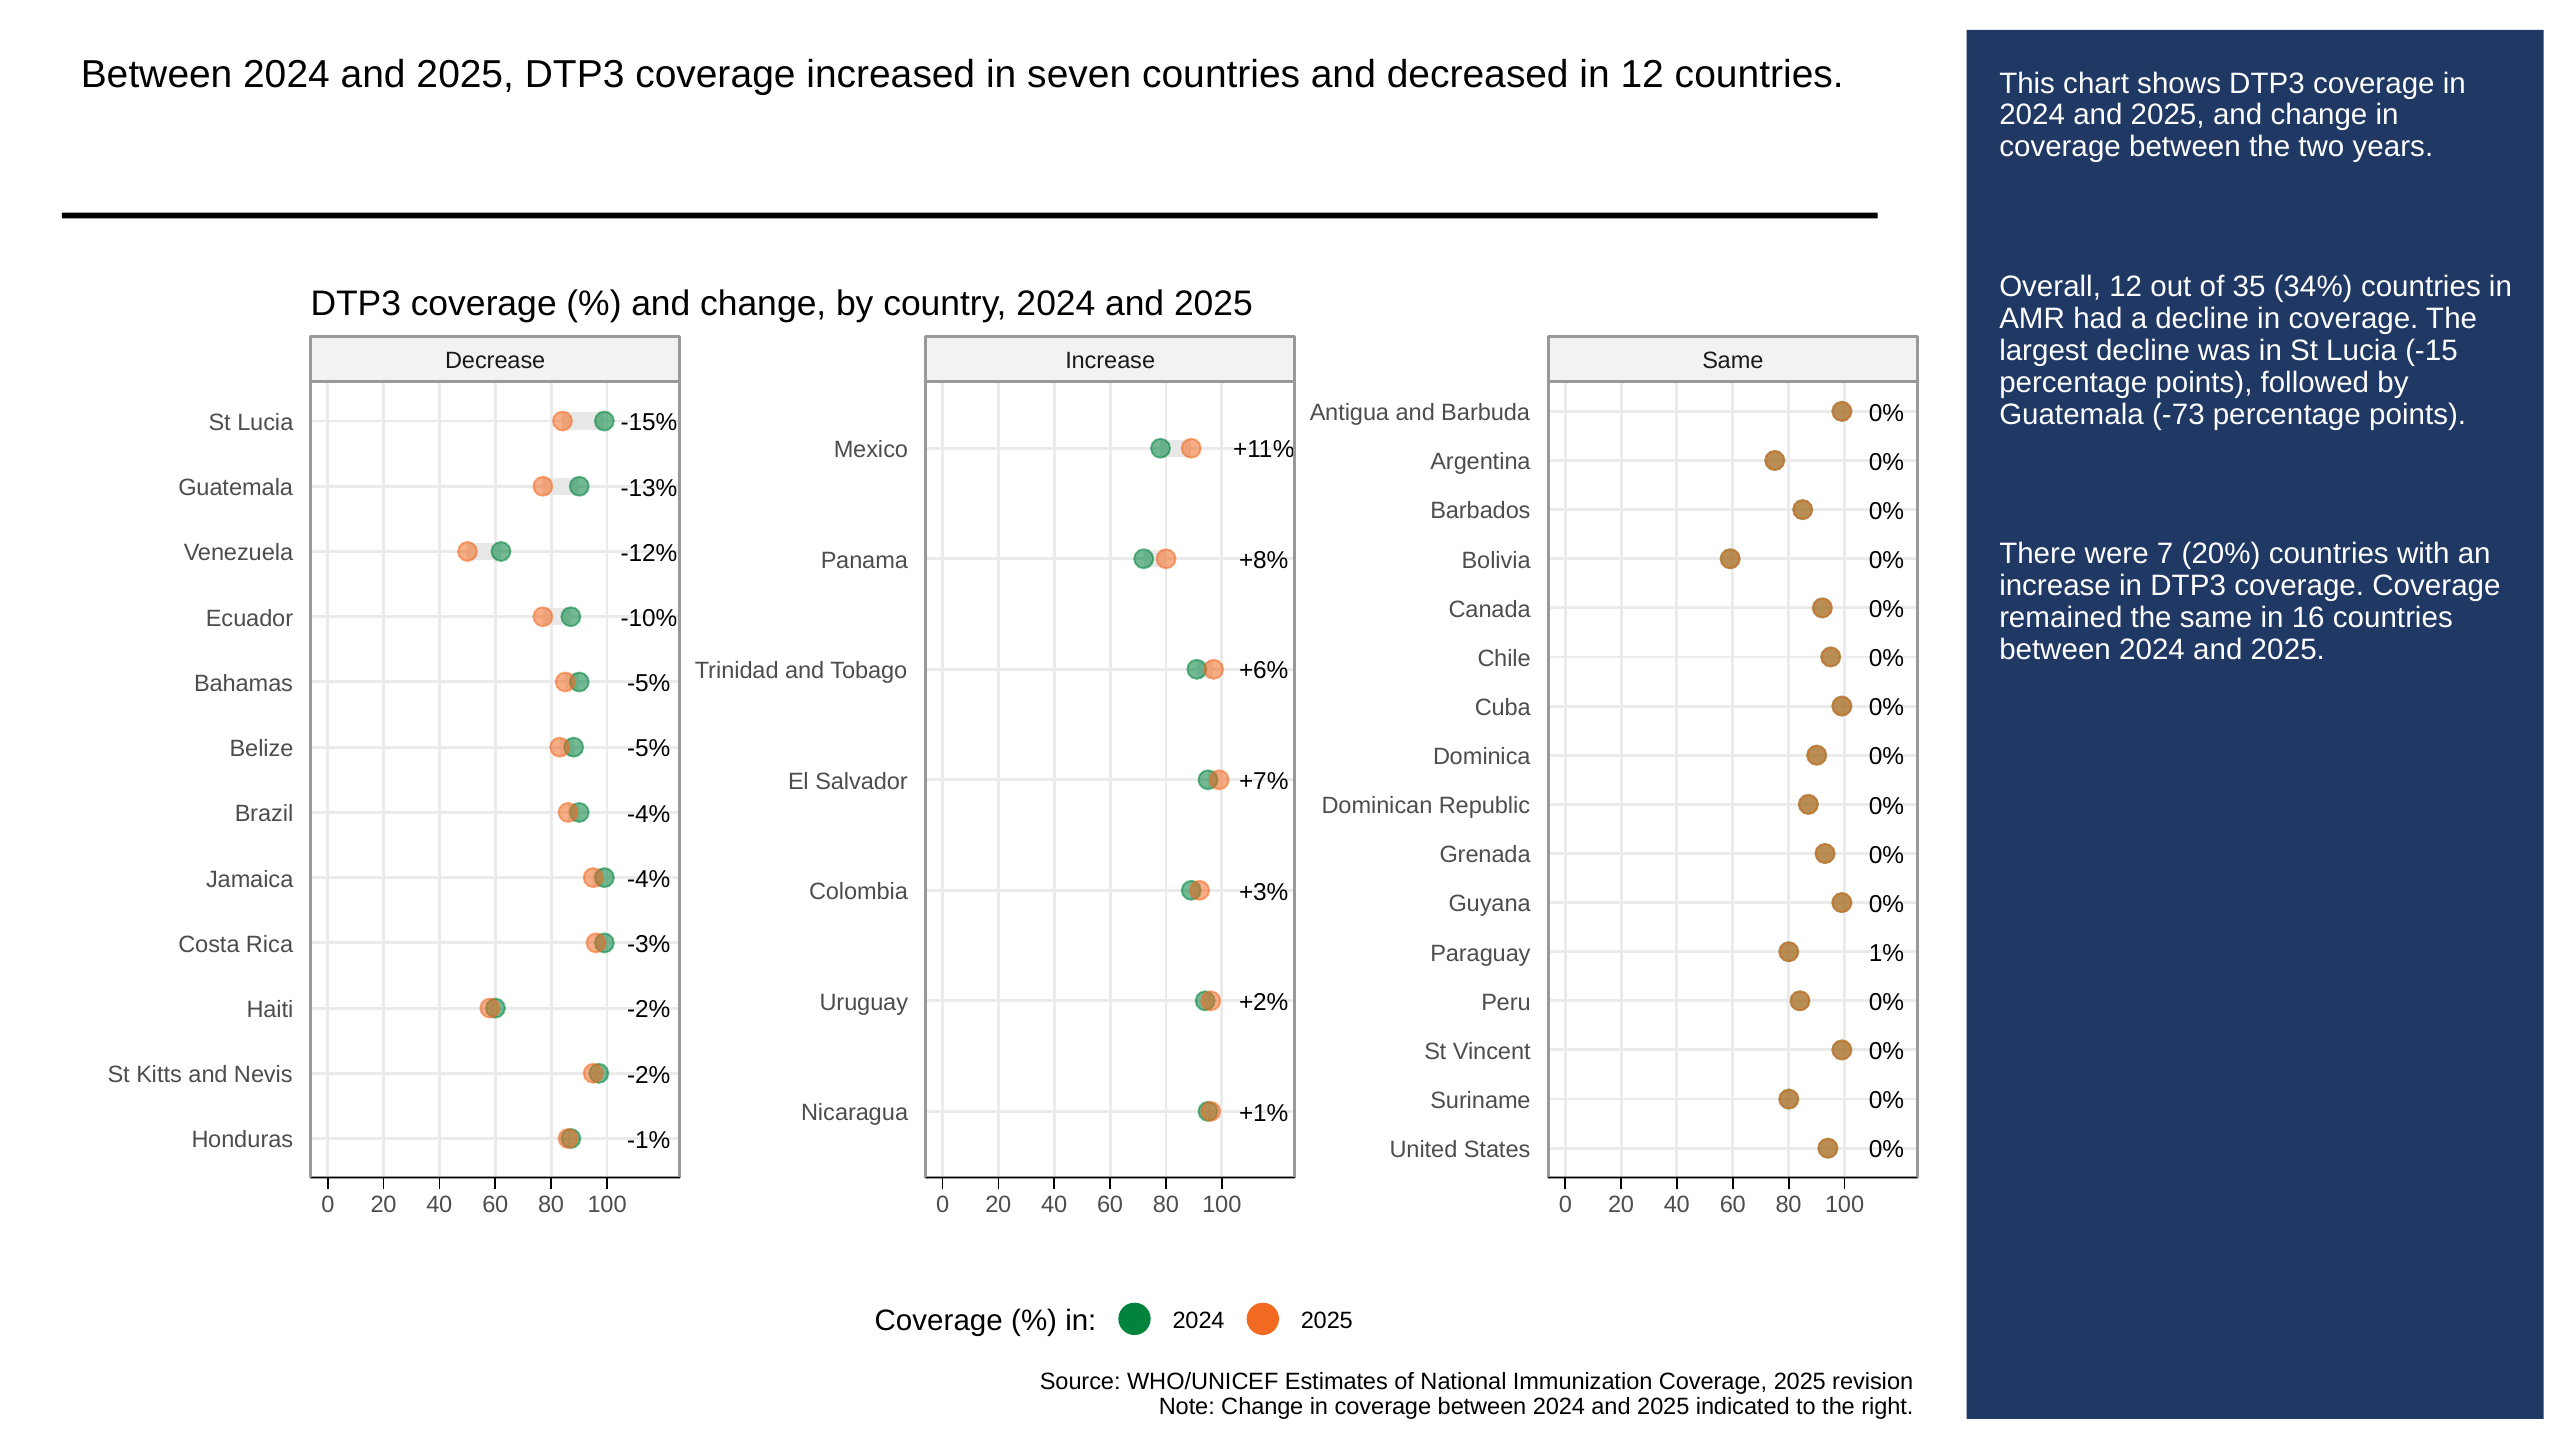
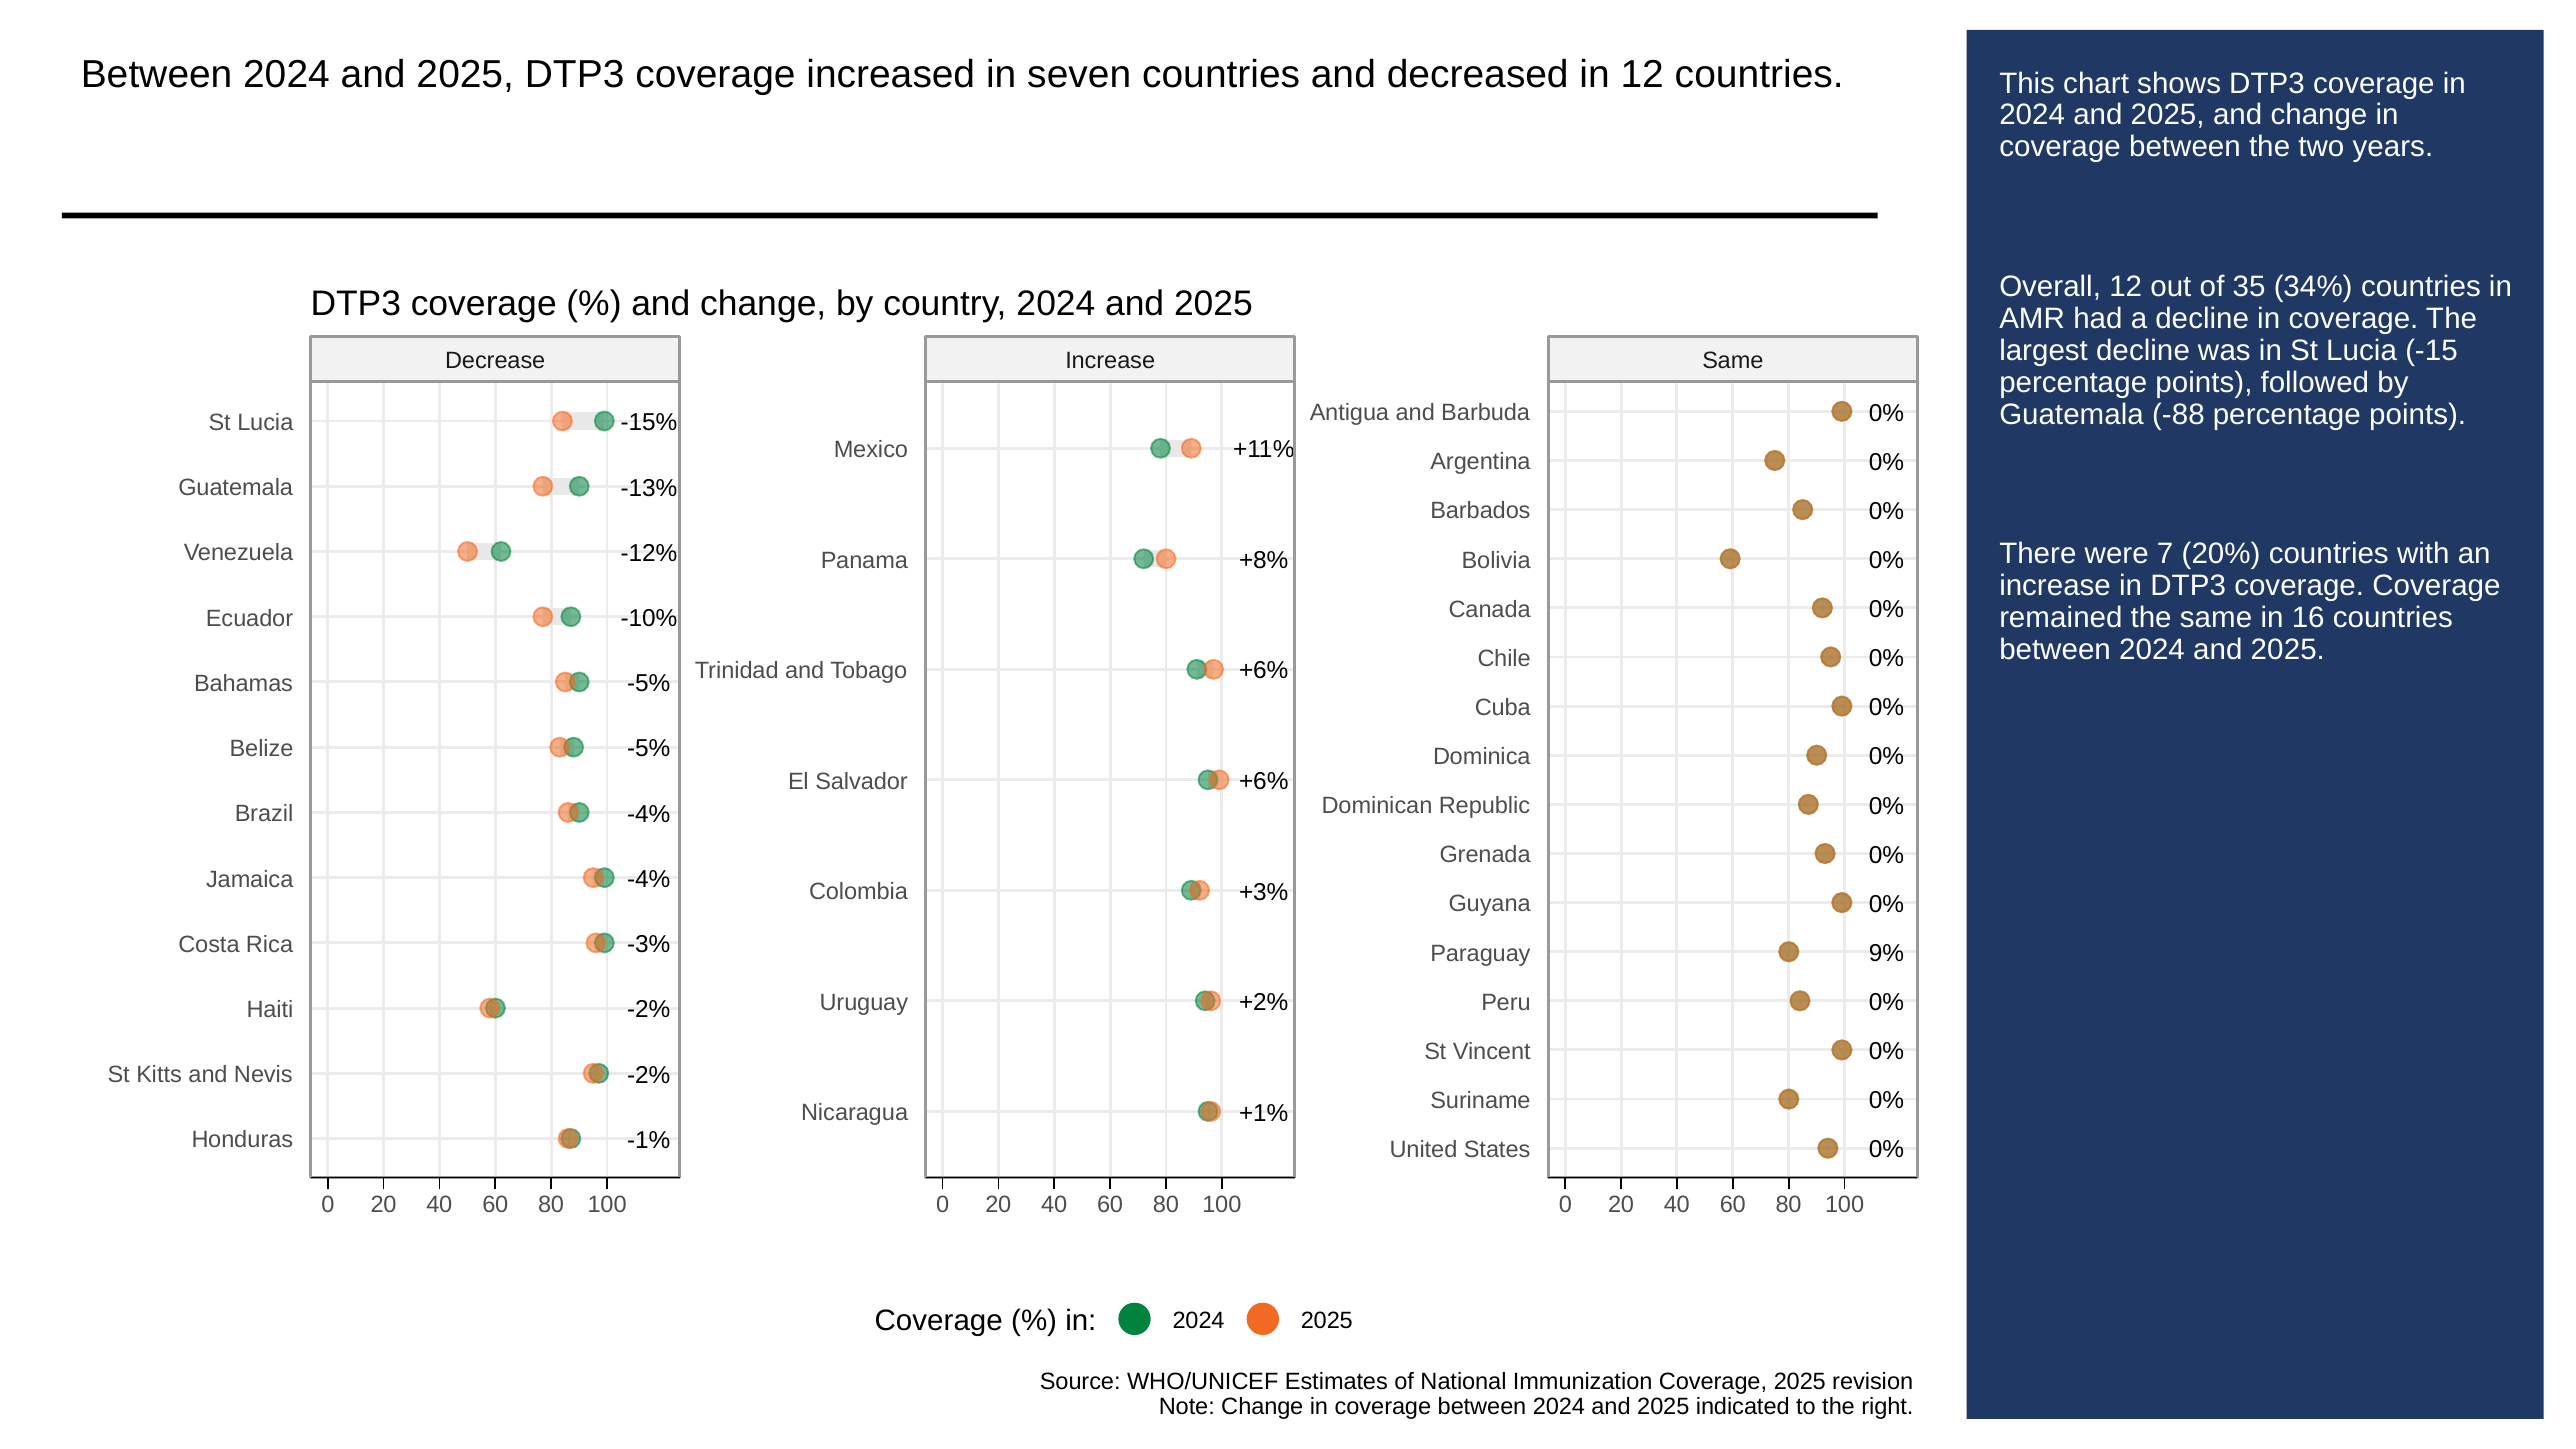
-73: -73 -> -88
+7% at (1264, 781): +7% -> +6%
1%: 1% -> 9%
